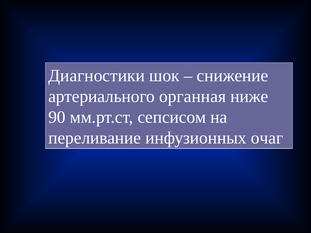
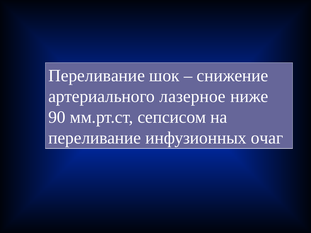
Диагностики at (97, 76): Диагностики -> Переливание
органная: органная -> лазерное
